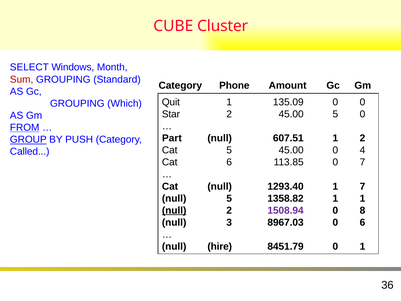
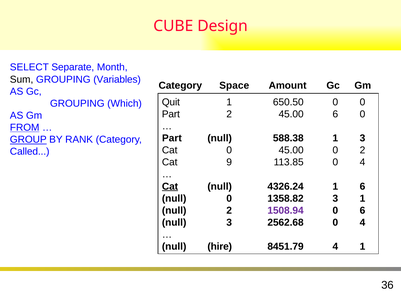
Cluster: Cluster -> Design
Windows: Windows -> Separate
Sum colour: red -> black
Standard: Standard -> Variables
Phone: Phone -> Space
135.09: 135.09 -> 650.50
Star at (171, 114): Star -> Part
45.00 5: 5 -> 6
607.51: 607.51 -> 588.38
1 2: 2 -> 3
PUSH: PUSH -> RANK
Cat 5: 5 -> 0
0 4: 4 -> 2
Cat 6: 6 -> 9
113.85 0 7: 7 -> 4
Cat at (170, 186) underline: none -> present
1293.40: 1293.40 -> 4326.24
1 7: 7 -> 6
null 5: 5 -> 0
1358.82 1: 1 -> 3
null at (174, 210) underline: present -> none
0 8: 8 -> 6
8967.03: 8967.03 -> 2562.68
6 at (362, 222): 6 -> 4
8451.79 0: 0 -> 4
